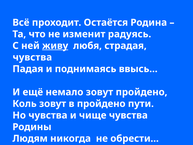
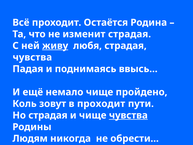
изменит радуясь: радуясь -> страдая
немало зовут: зовут -> чище
в пройдено: пройдено -> проходит
Но чувства: чувства -> страдая
чувства at (128, 115) underline: none -> present
